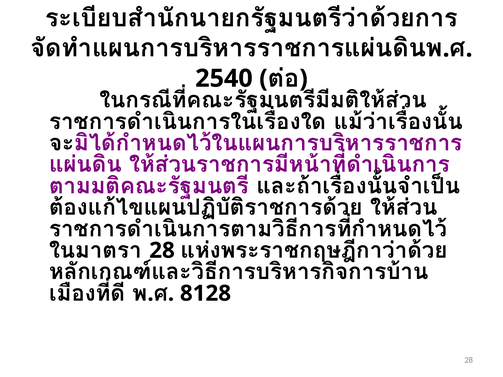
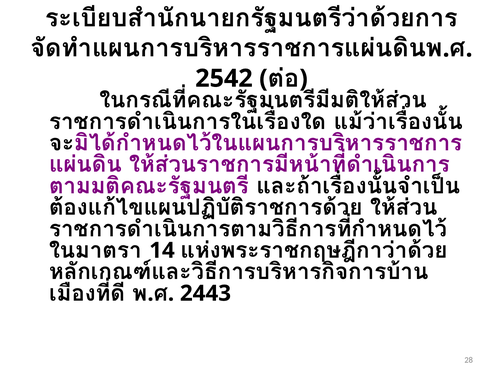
2540: 2540 -> 2542
28 at (162, 251): 28 -> 14
8128: 8128 -> 2443
